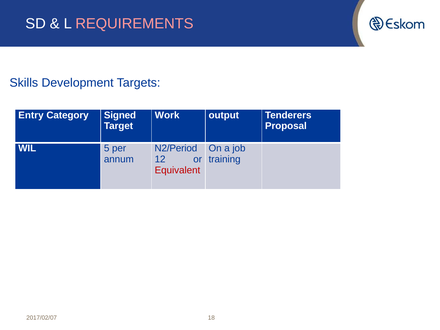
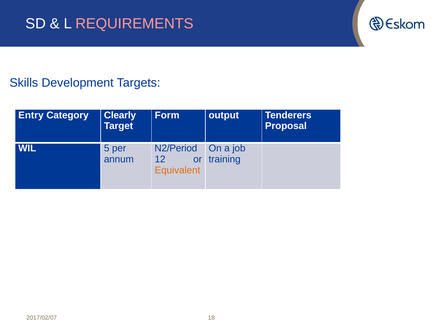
Signed: Signed -> Clearly
Work: Work -> Form
Equivalent colour: red -> orange
